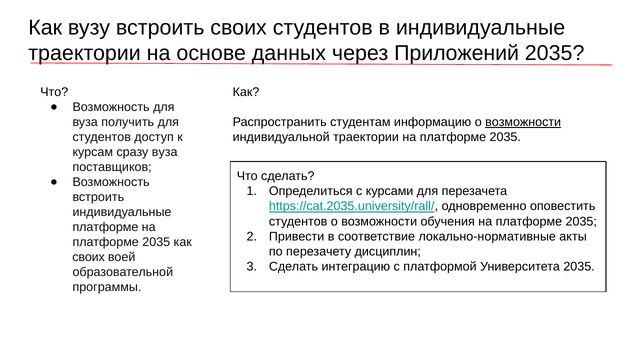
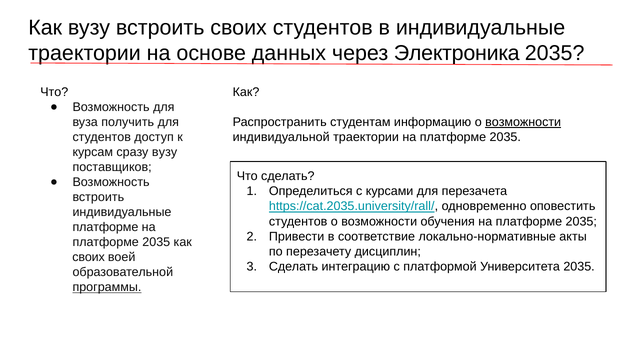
Приложений: Приложений -> Электроника
сразу вуза: вуза -> вузу
программы underline: none -> present
